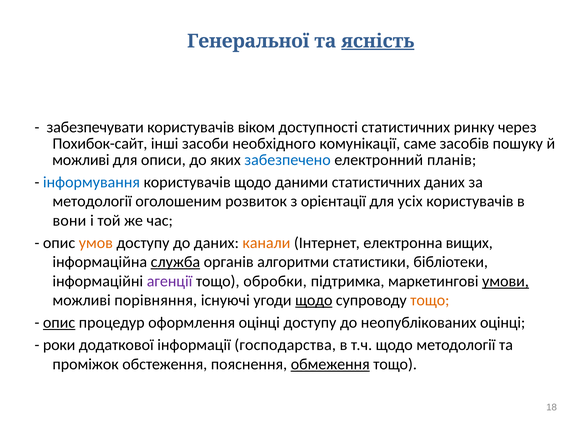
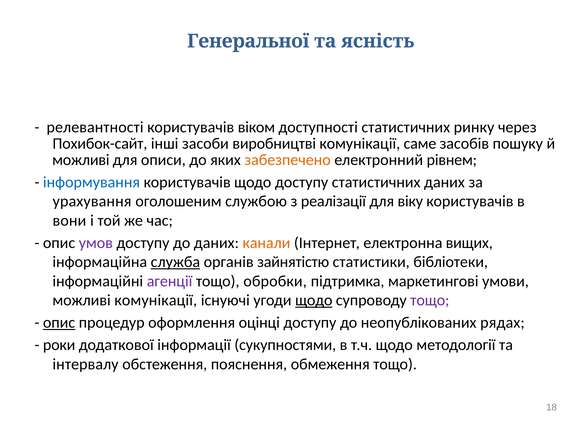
ясність underline: present -> none
забезпечувати: забезпечувати -> релевантності
необхідного: необхідного -> виробництві
забезпечено colour: blue -> orange
планів: планів -> рівнем
щодо даними: даними -> доступу
методології at (92, 201): методології -> урахування
розвиток: розвиток -> службою
орієнтації: орієнтації -> реалізації
усіх: усіх -> віку
умов colour: orange -> purple
алгоритми: алгоритми -> зайнятістю
умови underline: present -> none
можливі порівняння: порівняння -> комунікації
тощо at (430, 301) colour: orange -> purple
неопублікованих оцінці: оцінці -> рядах
господарства: господарства -> сукупностями
проміжок: проміжок -> інтервалу
обмеження underline: present -> none
